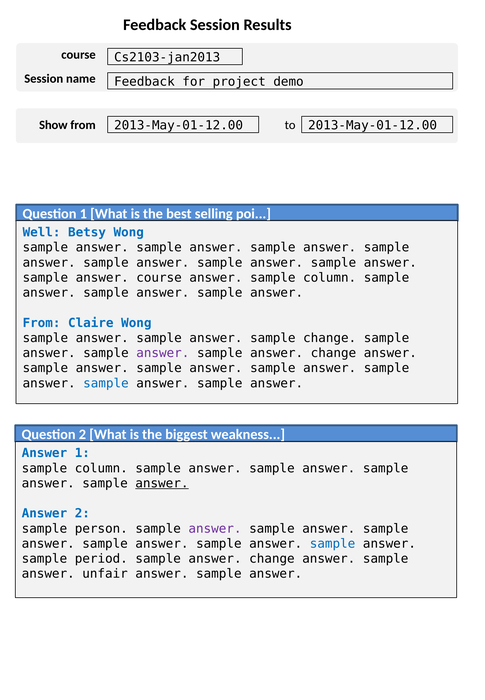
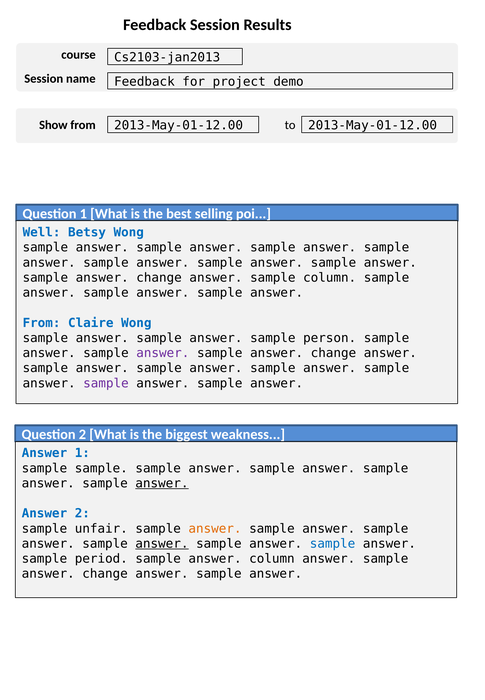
course at (159, 278): course -> change
sample change: change -> person
sample at (106, 384) colour: blue -> purple
column at (101, 469): column -> sample
person: person -> unfair
answer at (215, 529) colour: purple -> orange
answer at (162, 544) underline: none -> present
change at (272, 559): change -> column
unfair at (105, 574): unfair -> change
